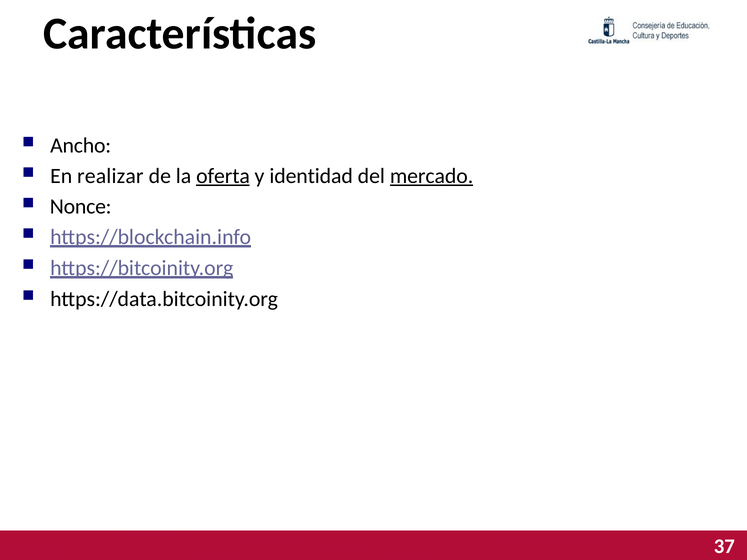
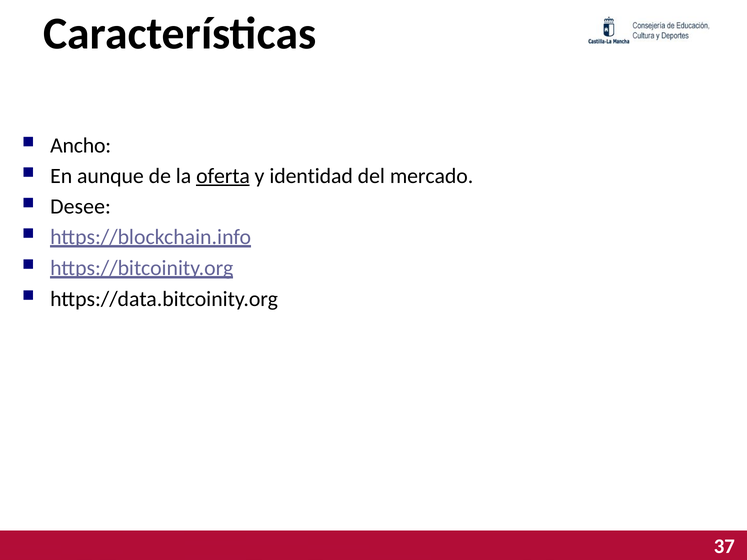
realizar: realizar -> aunque
mercado underline: present -> none
Nonce: Nonce -> Desee
